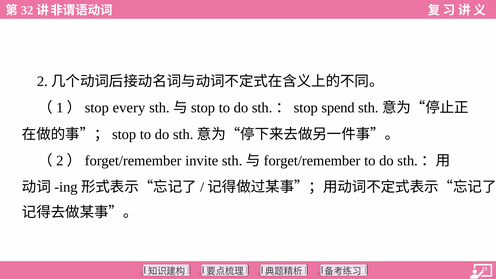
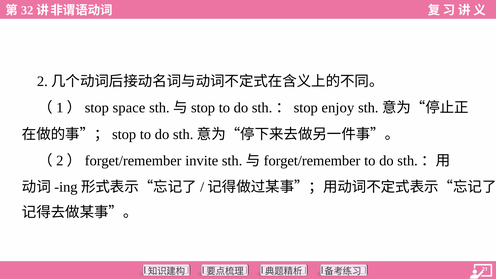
every: every -> space
spend: spend -> enjoy
